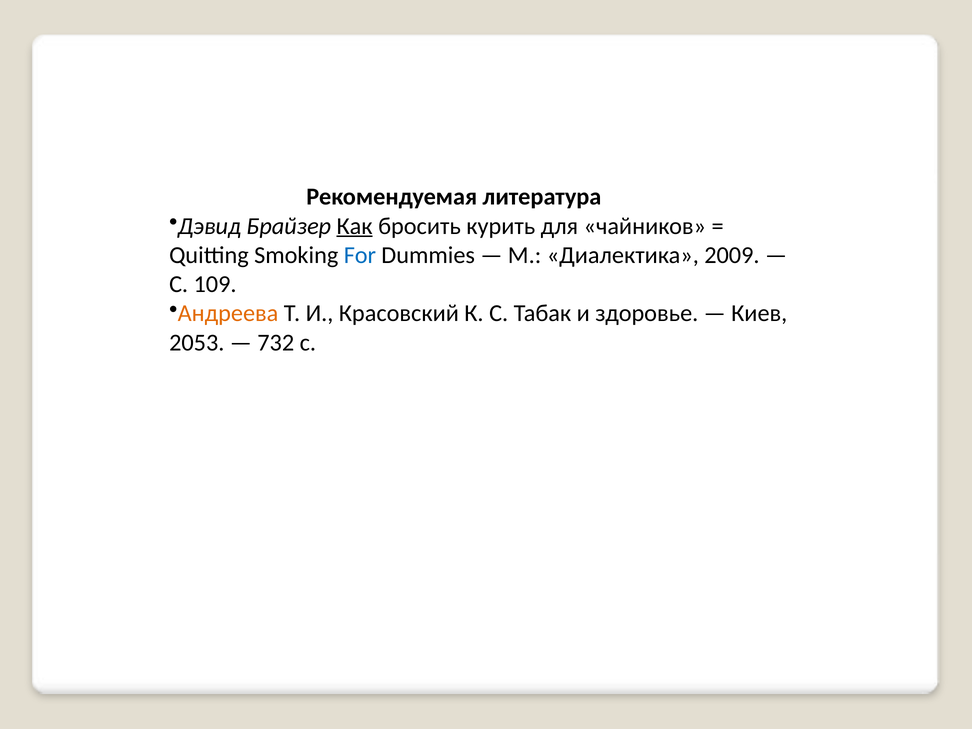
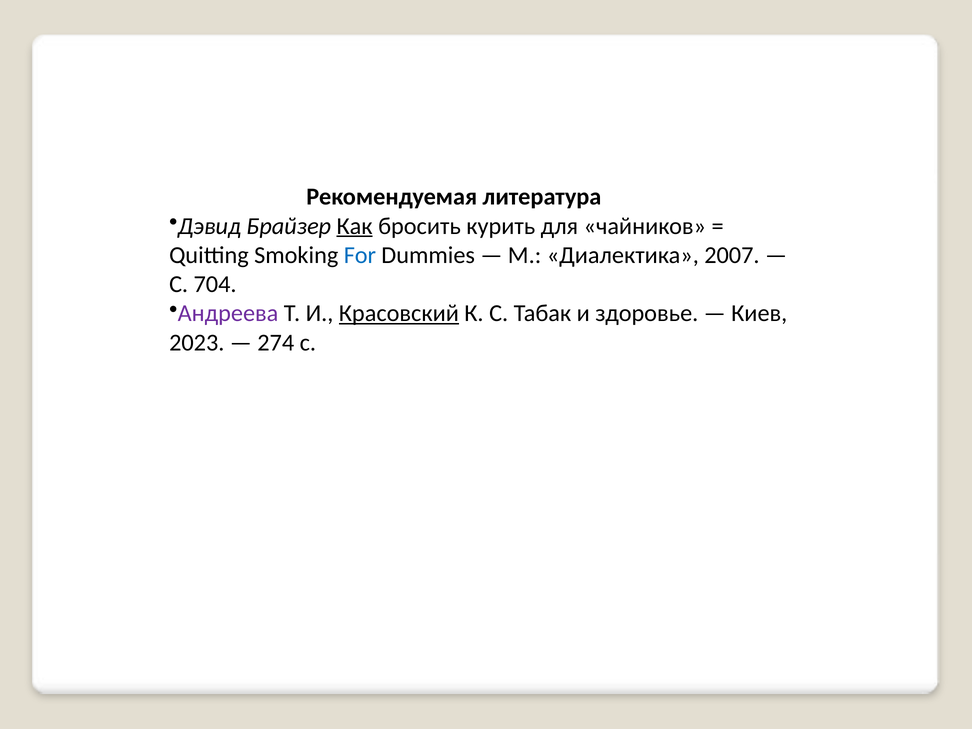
2009: 2009 -> 2007
109: 109 -> 704
Андреева colour: orange -> purple
Красовский underline: none -> present
2053: 2053 -> 2023
732: 732 -> 274
